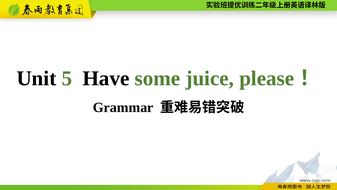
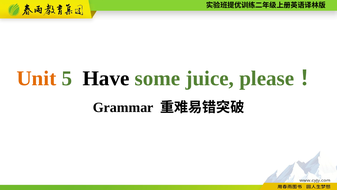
Unit colour: black -> orange
